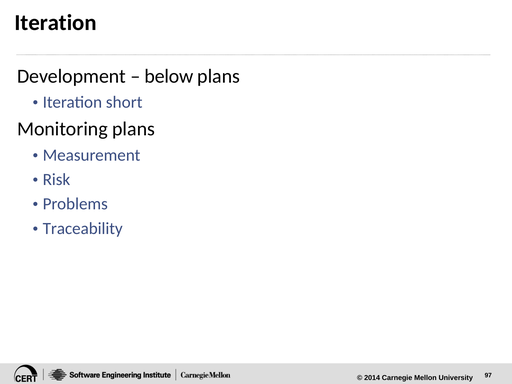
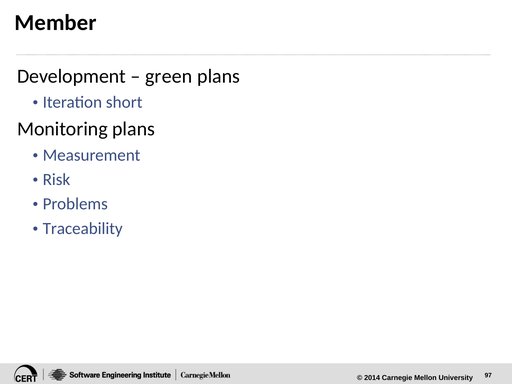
Iteration at (56, 23): Iteration -> Member
below: below -> green
